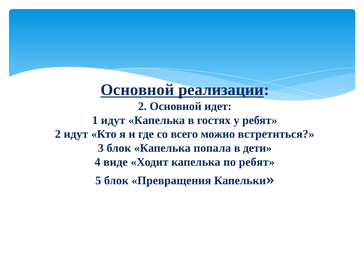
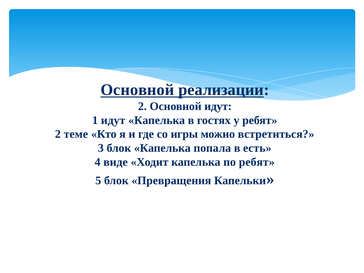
Основной идет: идет -> идут
2 идут: идут -> теме
всего: всего -> игры
дети: дети -> есть
